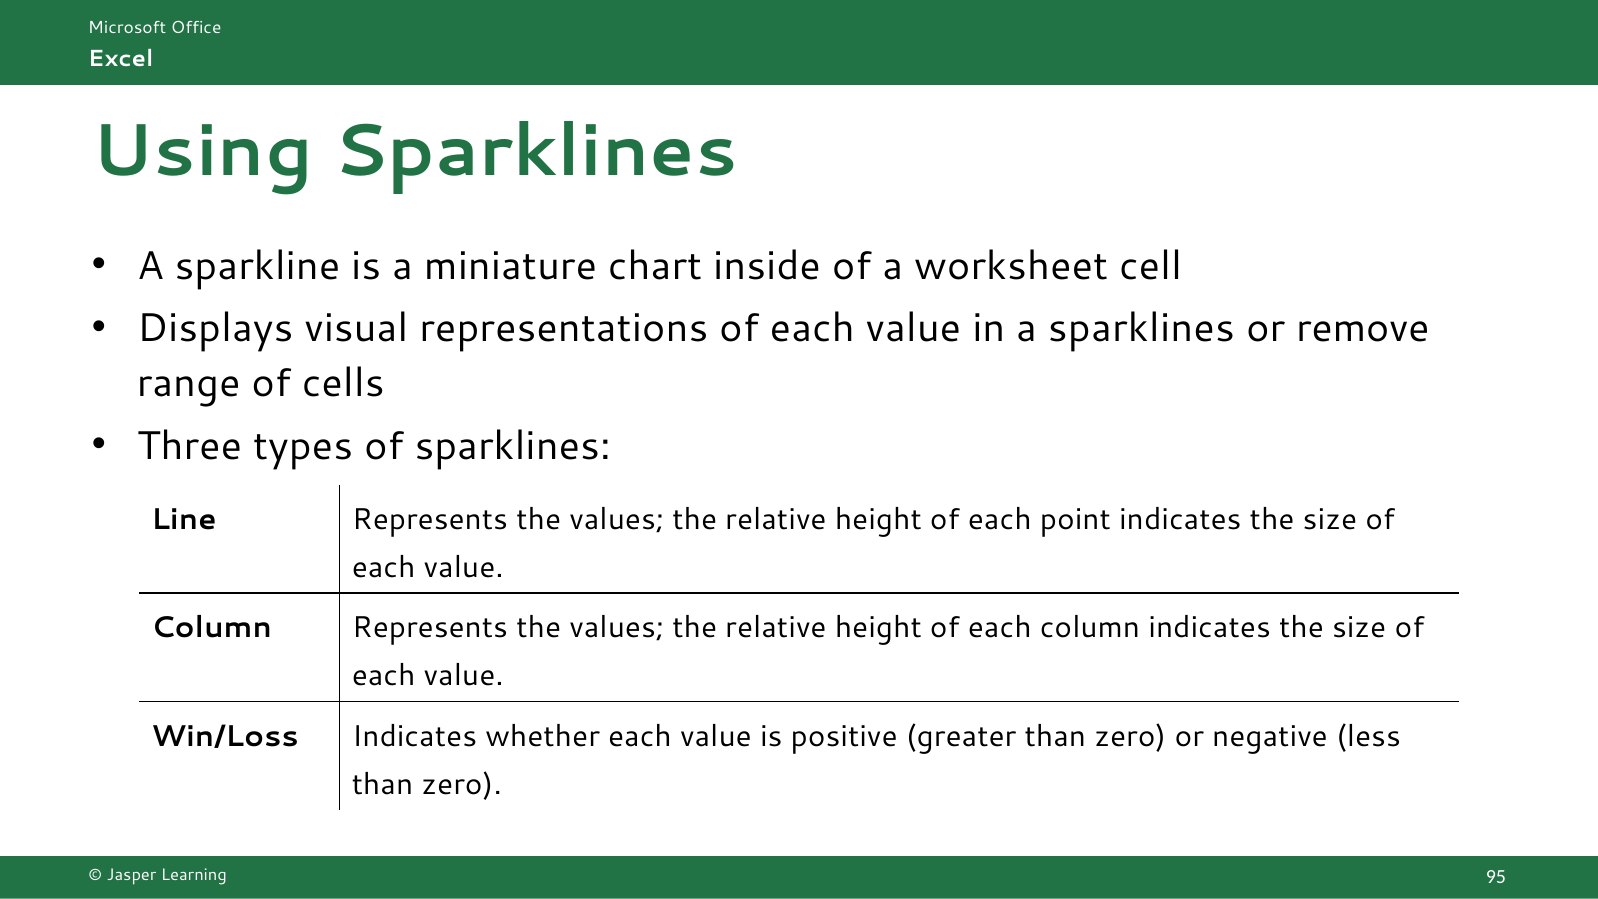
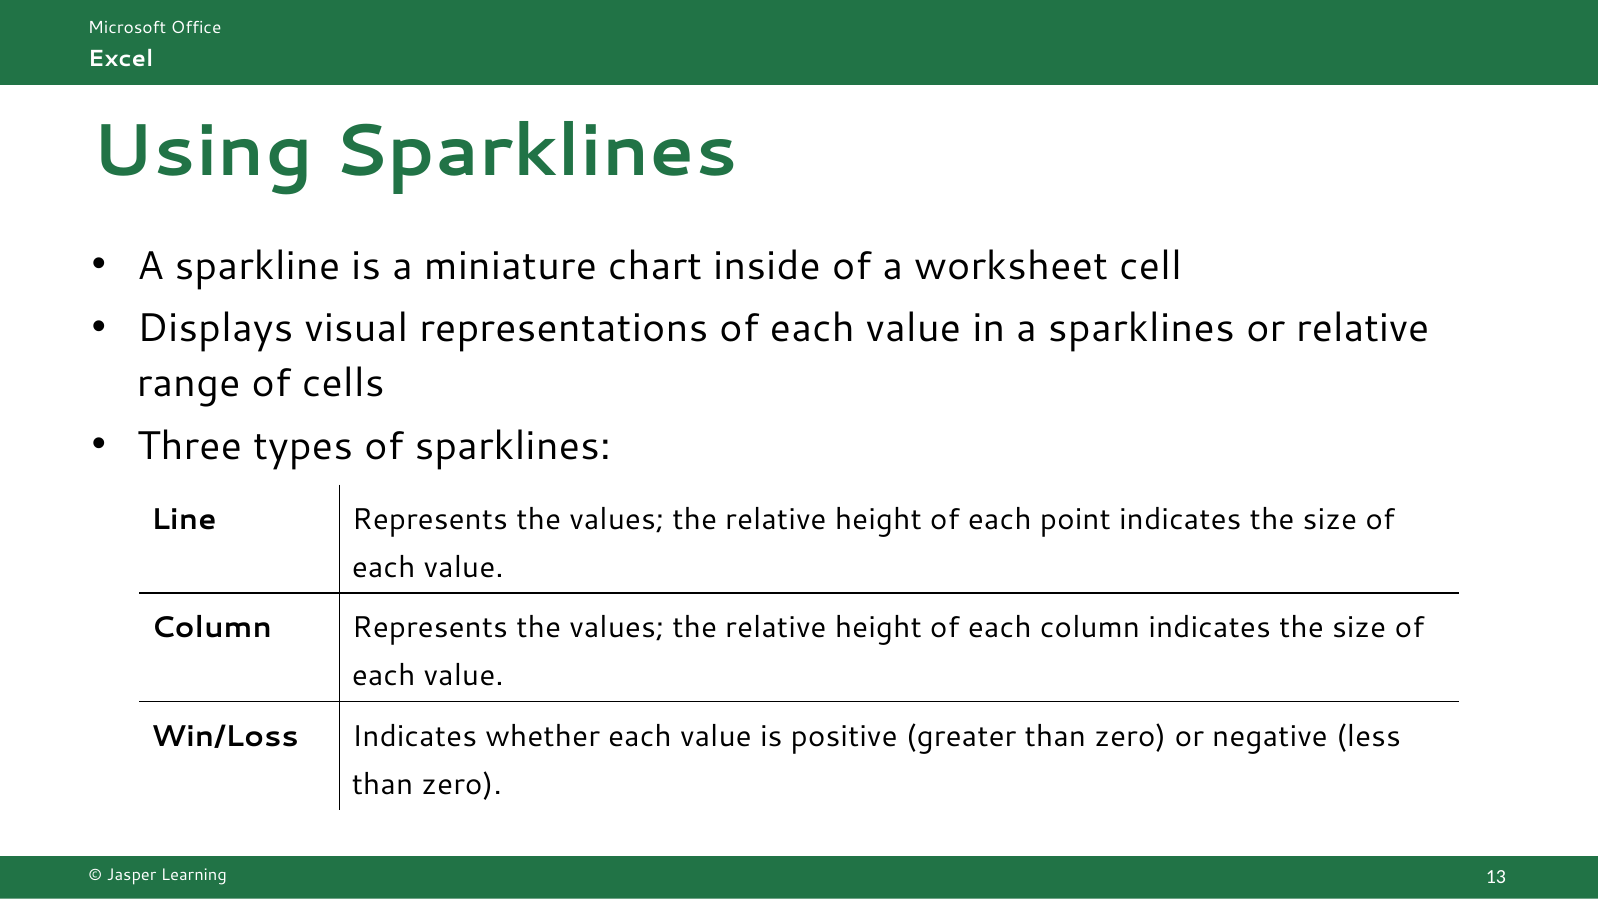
or remove: remove -> relative
95: 95 -> 13
